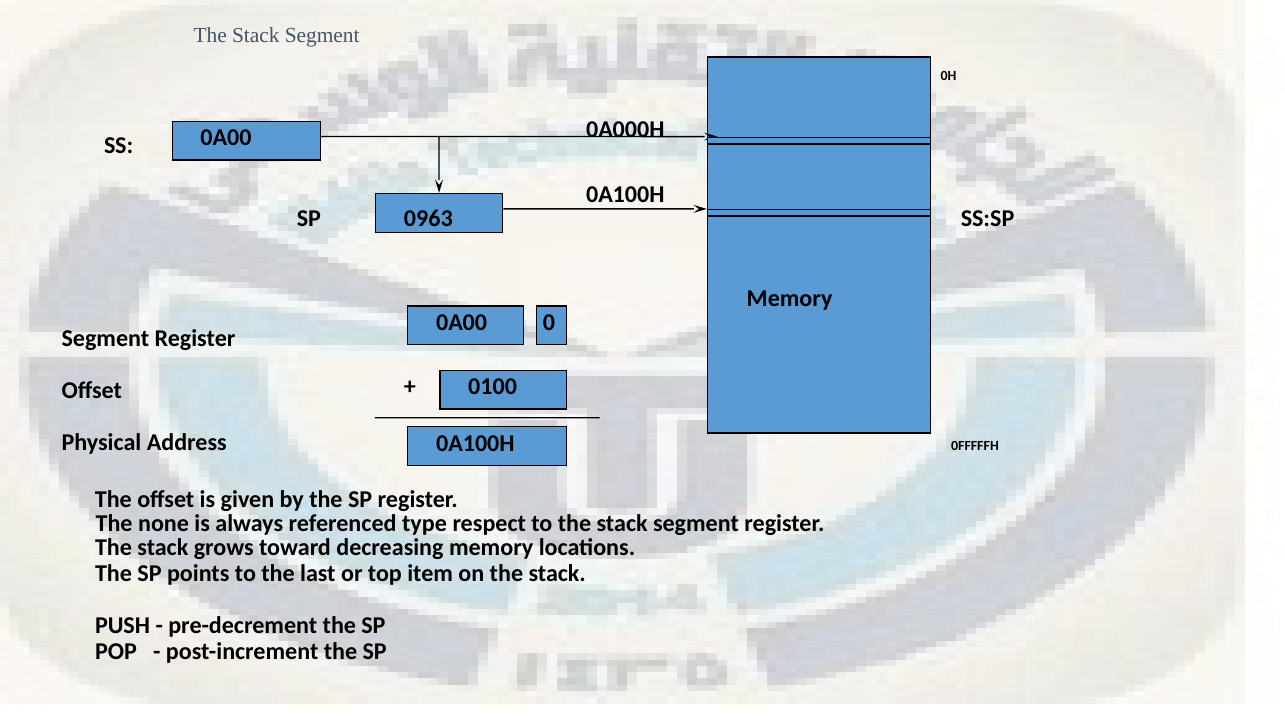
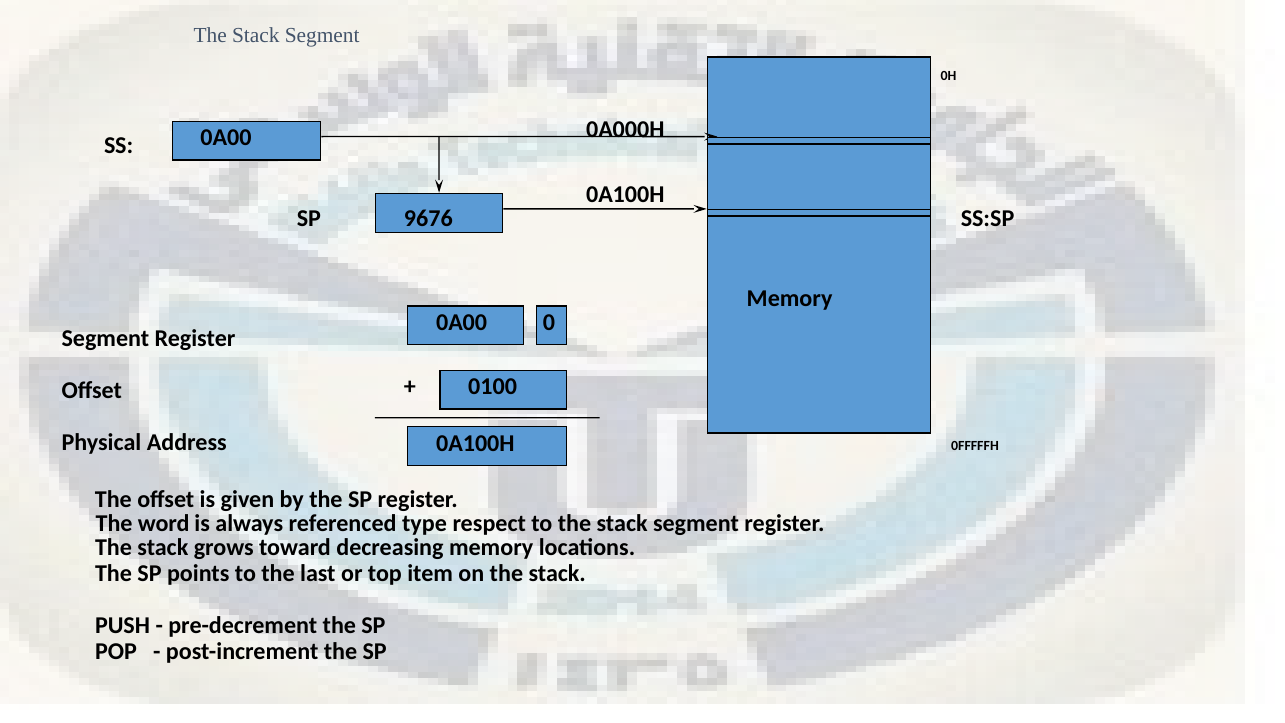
0963: 0963 -> 9676
none: none -> word
